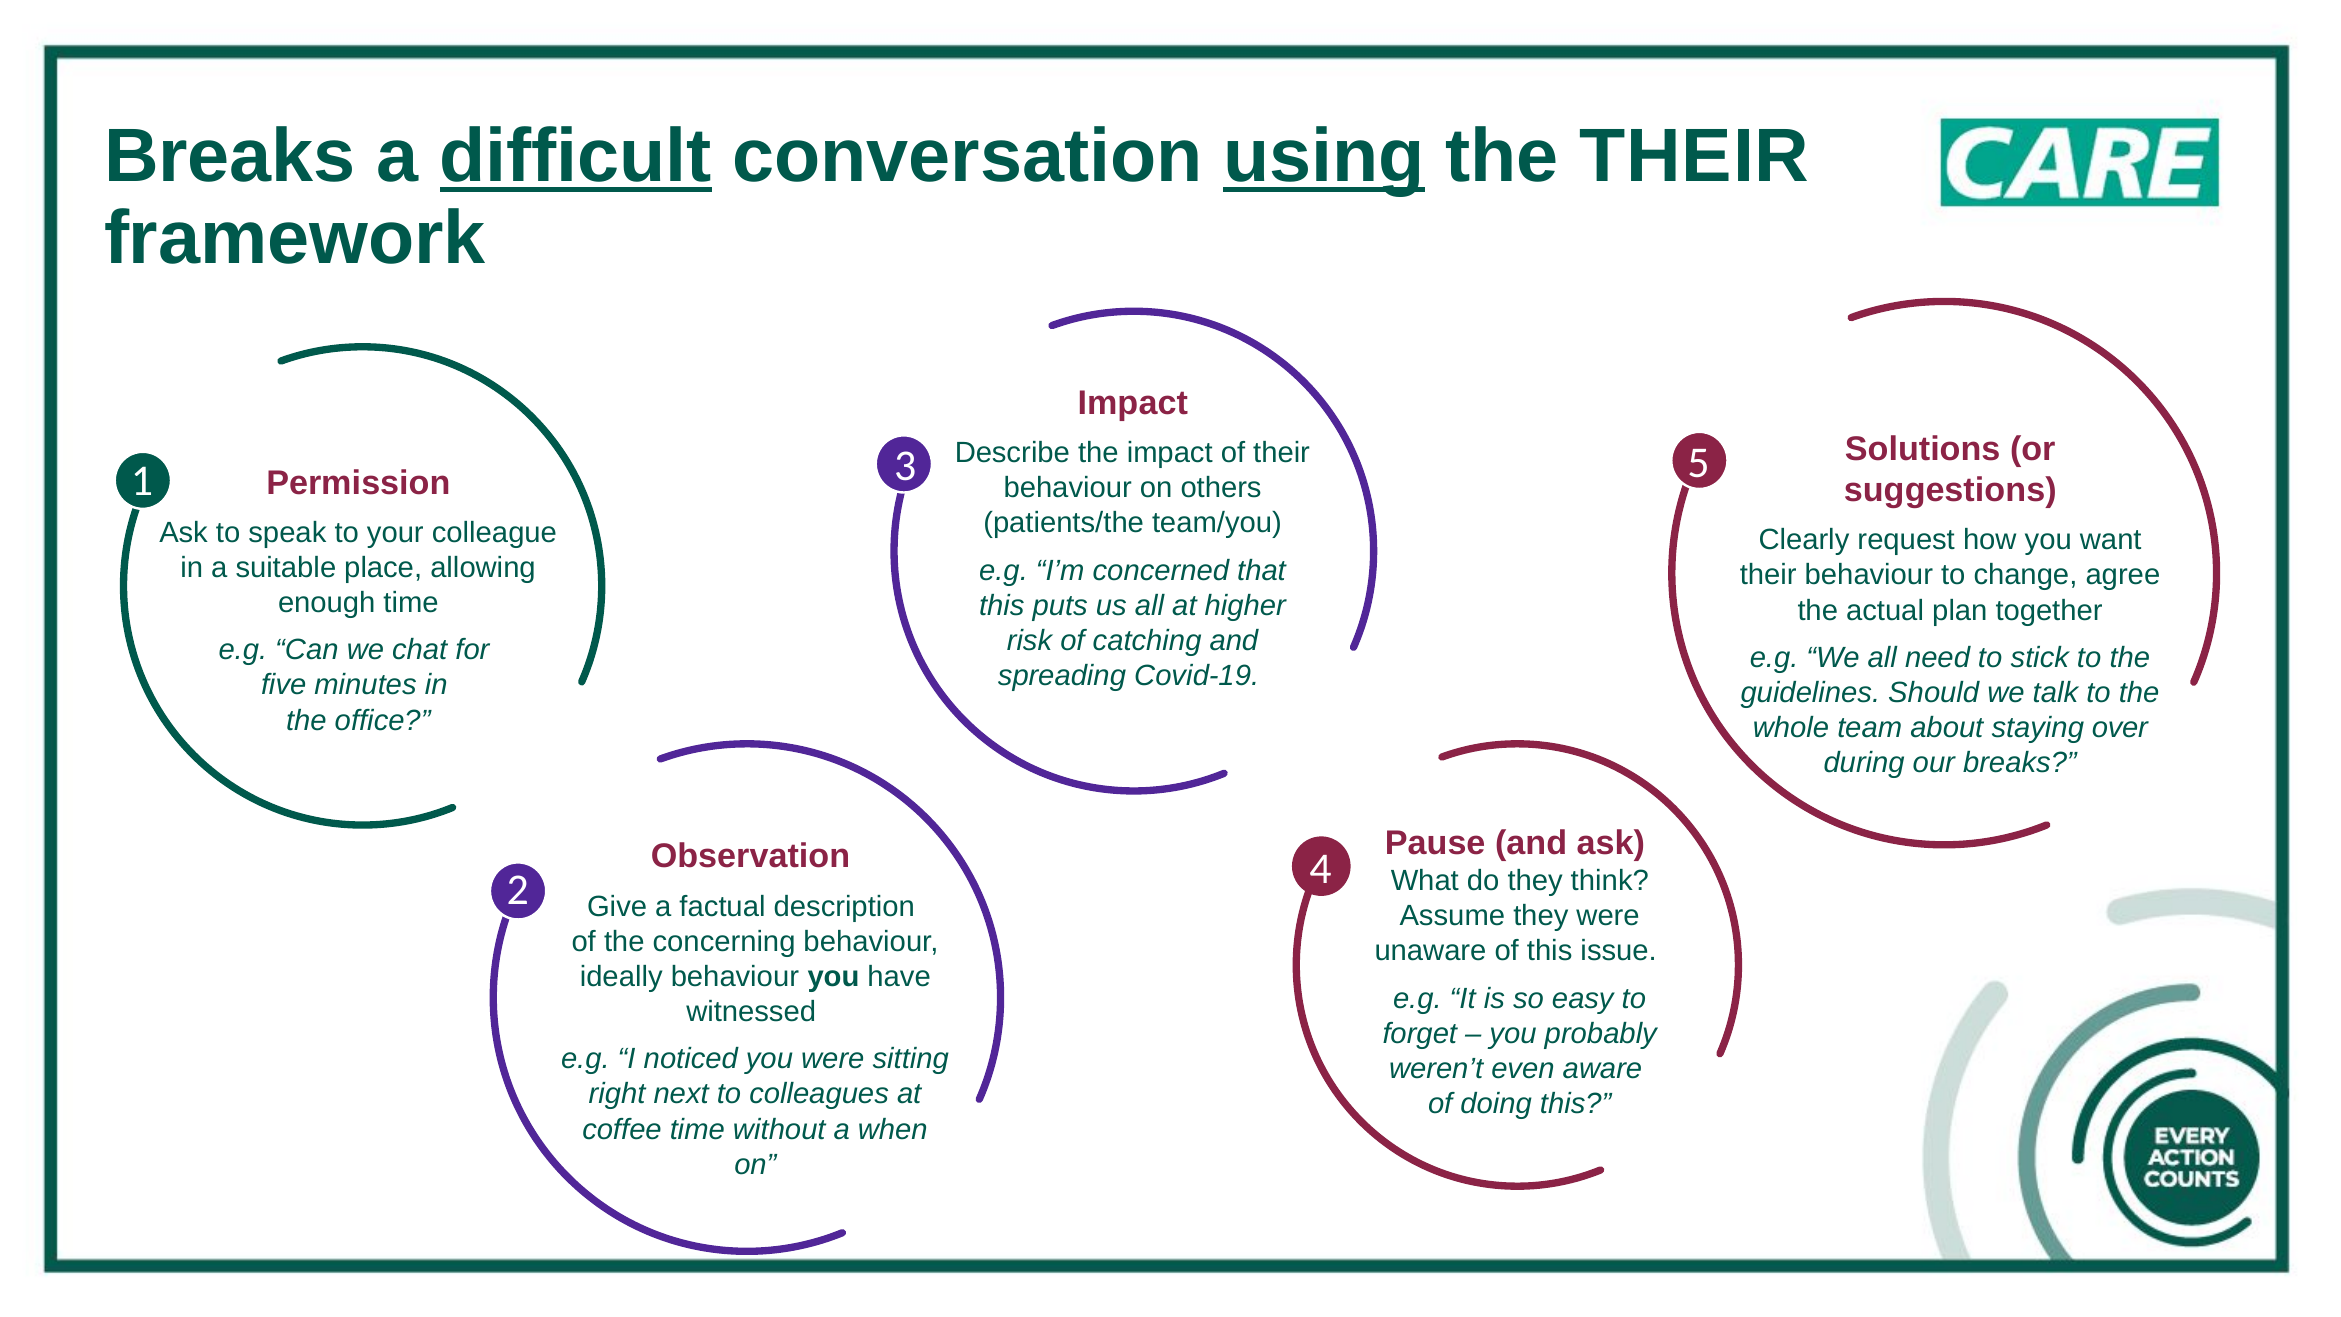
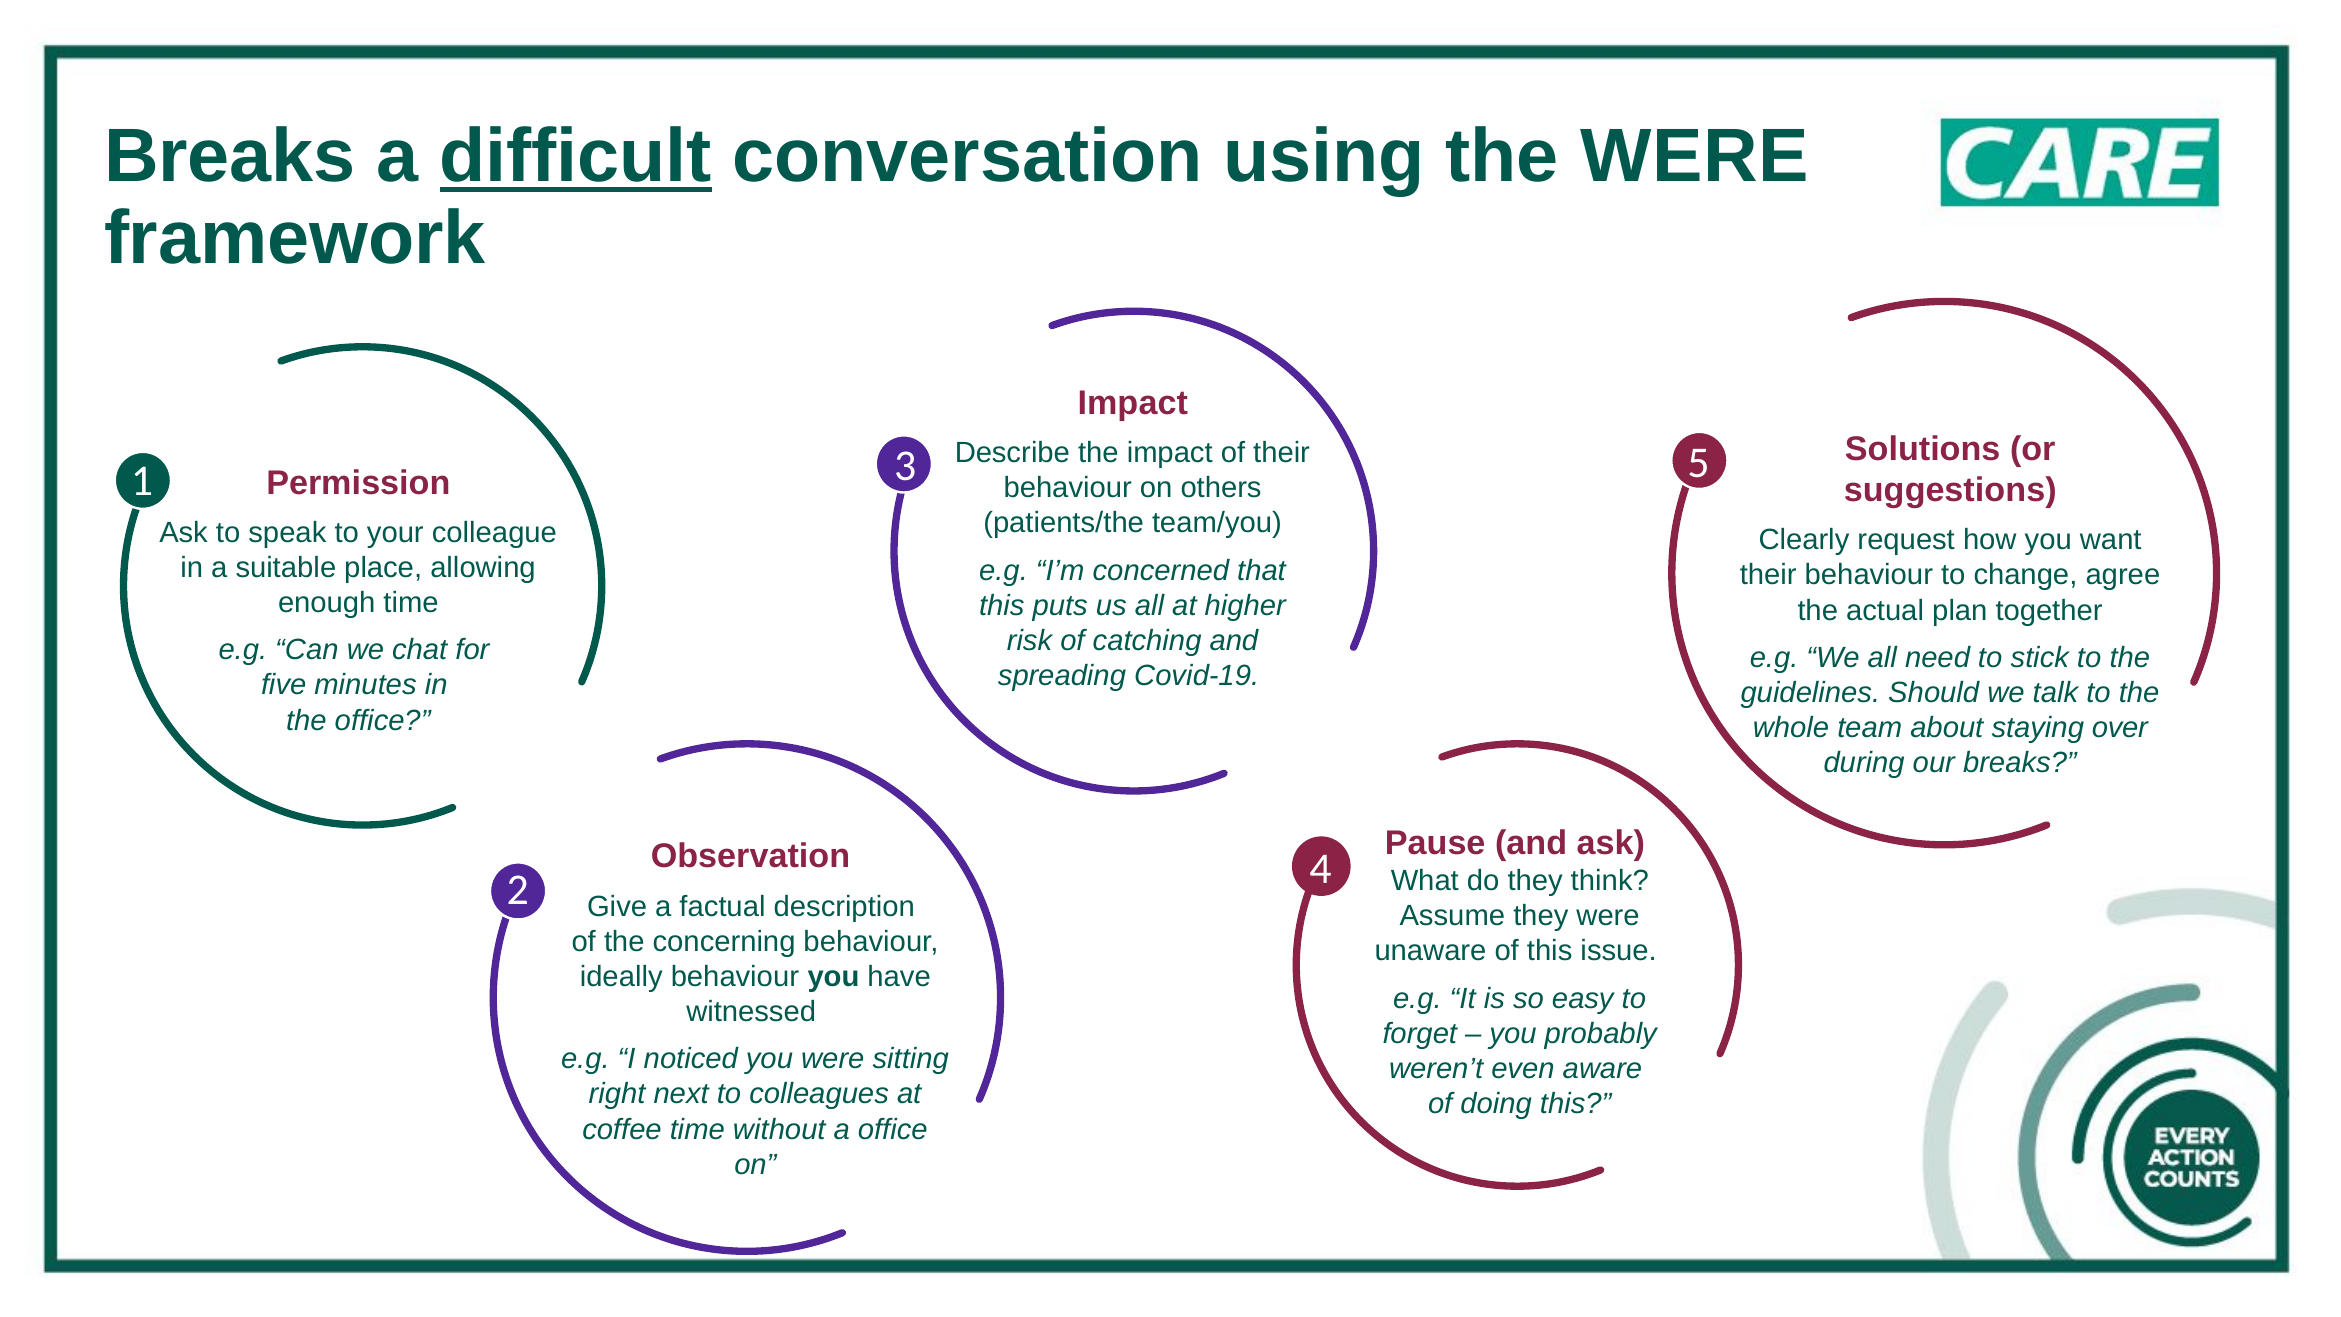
using underline: present -> none
the THEIR: THEIR -> WERE
when at (893, 1129): when -> office
